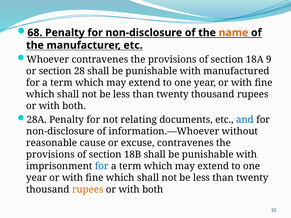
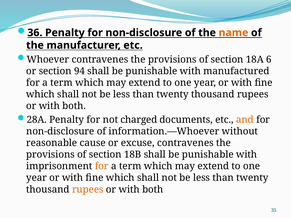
68: 68 -> 36
9: 9 -> 6
28: 28 -> 94
relating: relating -> charged
and colour: blue -> orange
for at (102, 166) colour: blue -> orange
